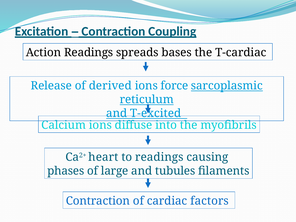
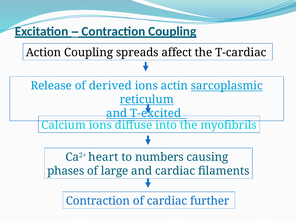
Action Readings: Readings -> Coupling
bases: bases -> affect
force: force -> actin
to readings: readings -> numbers
and tubules: tubules -> cardiac
factors: factors -> further
